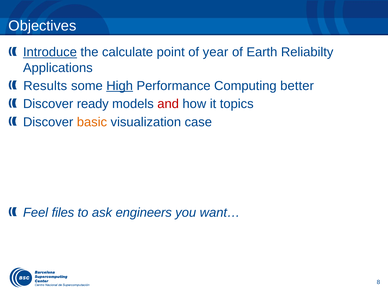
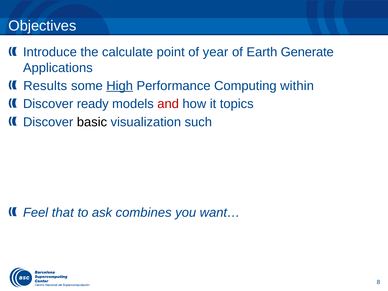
Introduce underline: present -> none
Reliabilty: Reliabilty -> Generate
better: better -> within
basic colour: orange -> black
case: case -> such
files: files -> that
engineers: engineers -> combines
